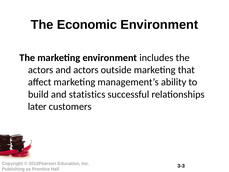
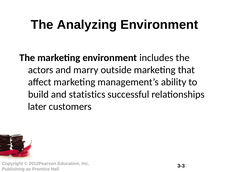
Economic: Economic -> Analyzing
and actors: actors -> marry
